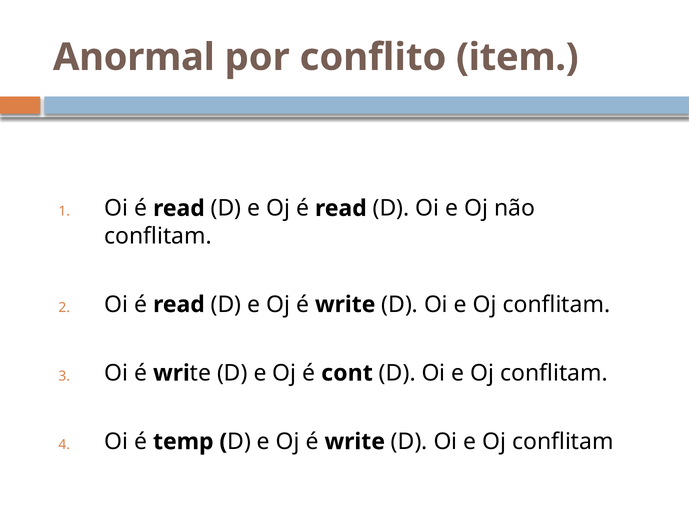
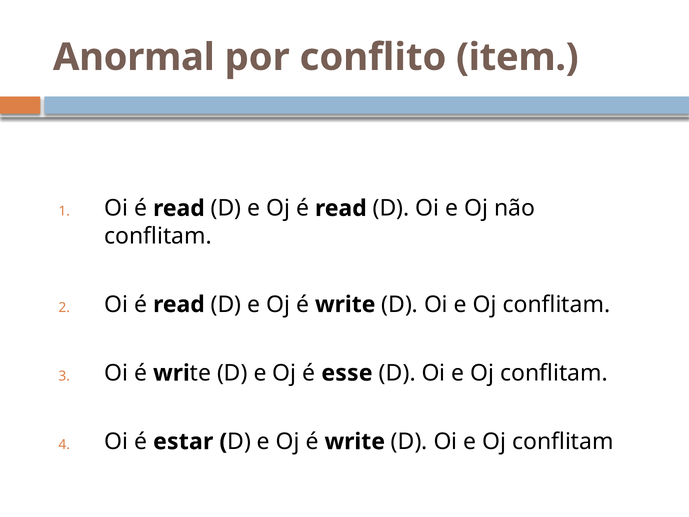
cont: cont -> esse
temp: temp -> estar
